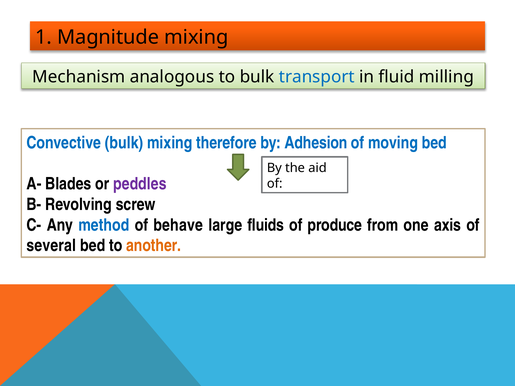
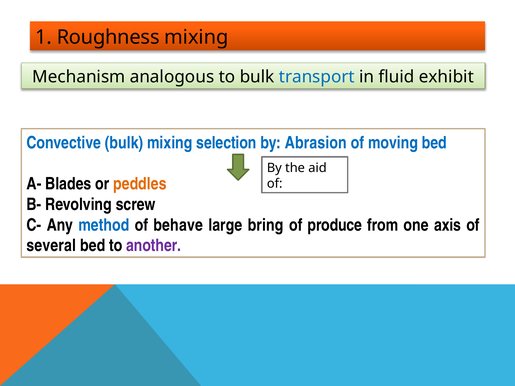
Magnitude: Magnitude -> Roughness
milling: milling -> exhibit
therefore: therefore -> selection
Adhesion: Adhesion -> Abrasion
peddles colour: purple -> orange
fluids: fluids -> bring
another colour: orange -> purple
